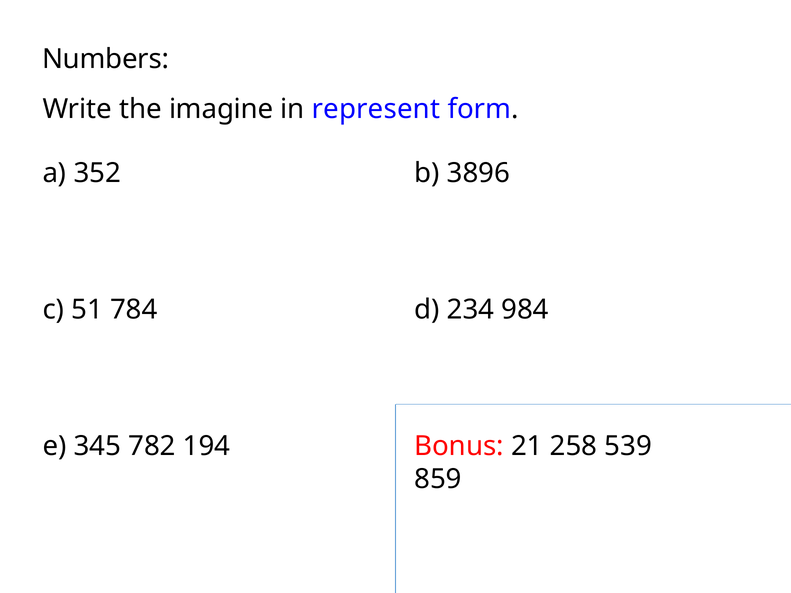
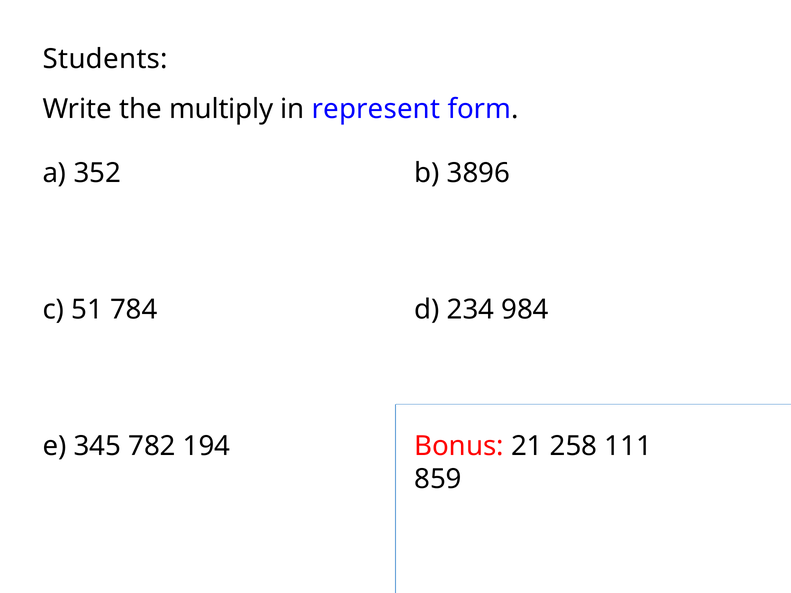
Numbers: Numbers -> Students
imagine: imagine -> multiply
539: 539 -> 111
